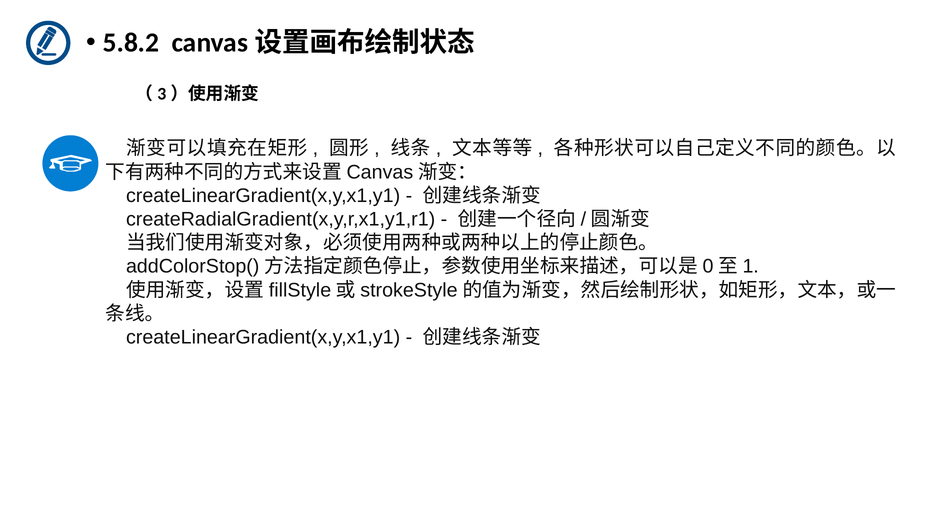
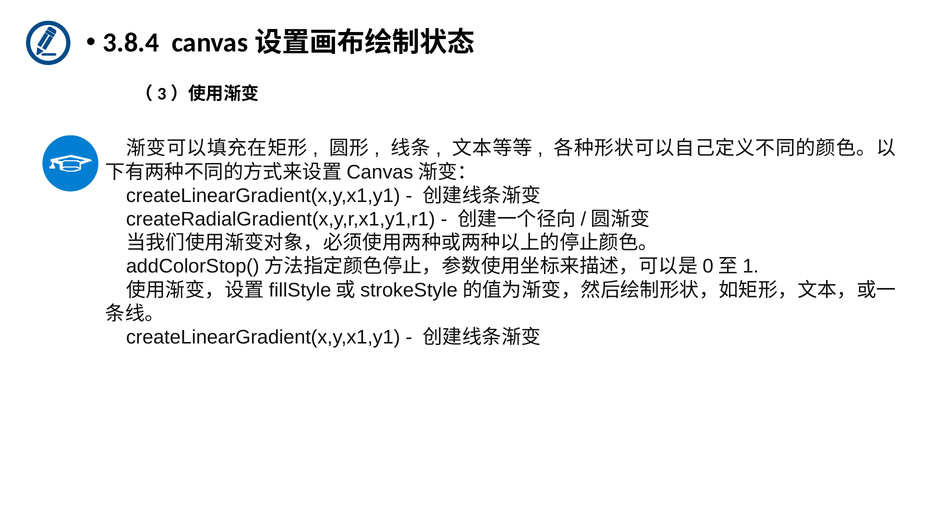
5.8.2: 5.8.2 -> 3.8.4
